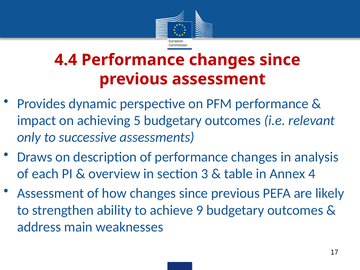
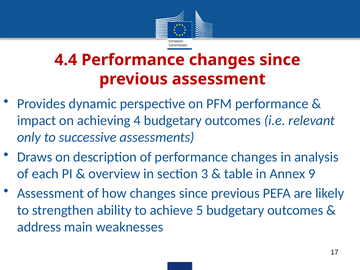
5: 5 -> 4
4: 4 -> 9
9: 9 -> 5
